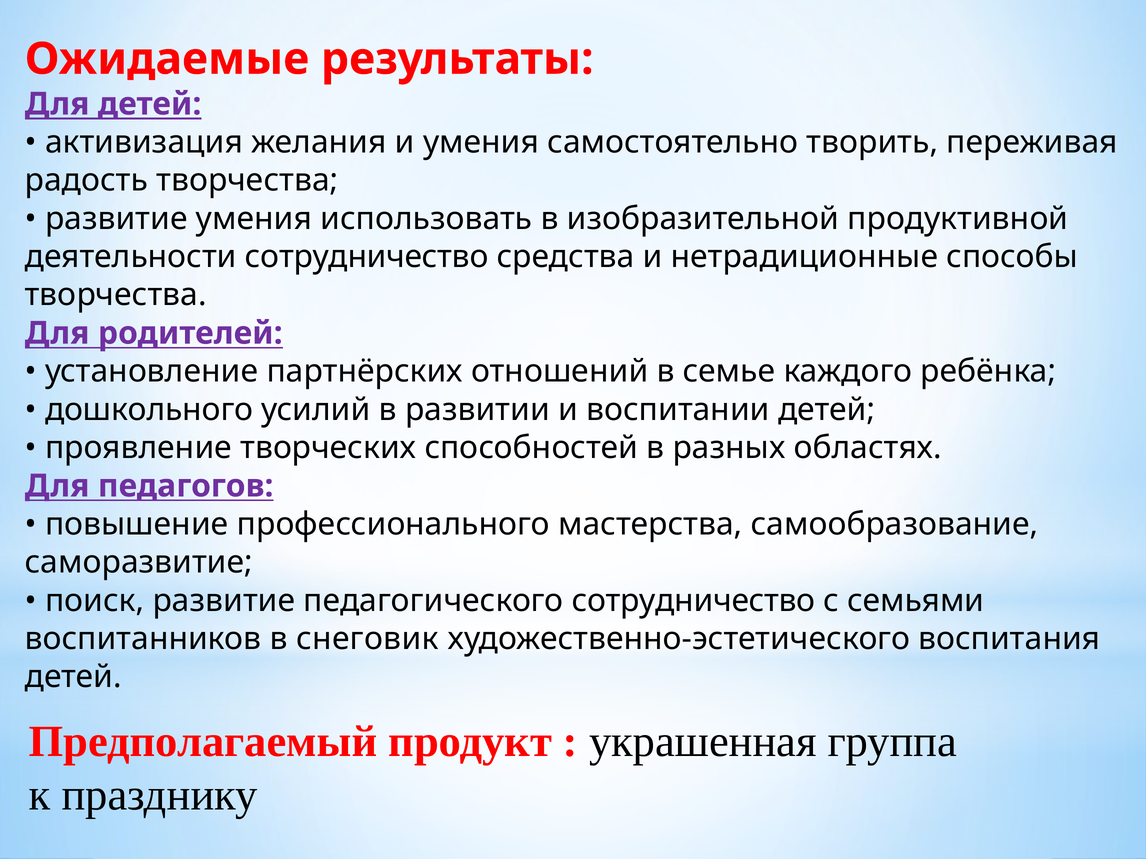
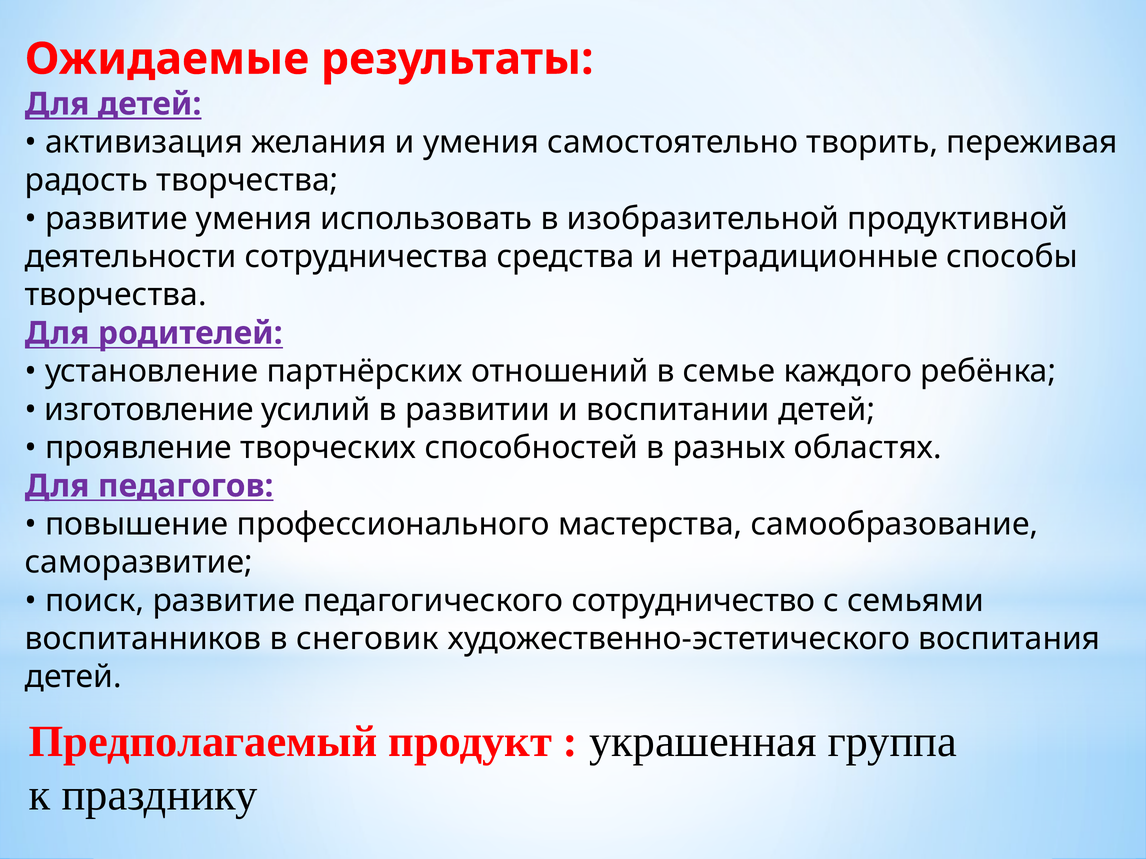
деятельности сотрудничество: сотрудничество -> сотрудничества
дошкольного: дошкольного -> изготовление
